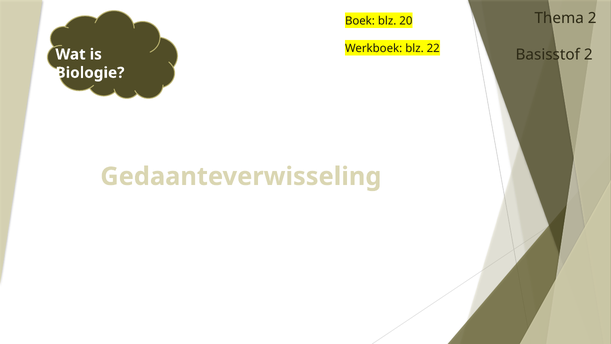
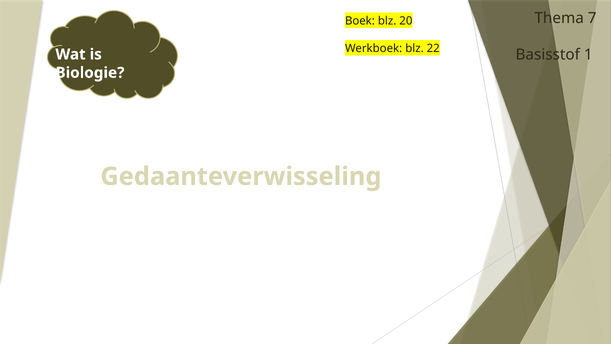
Thema 2: 2 -> 7
Basisstof 2: 2 -> 1
